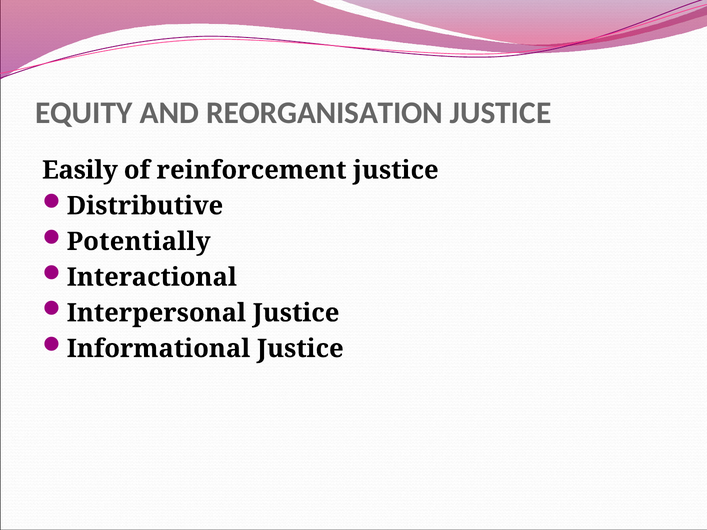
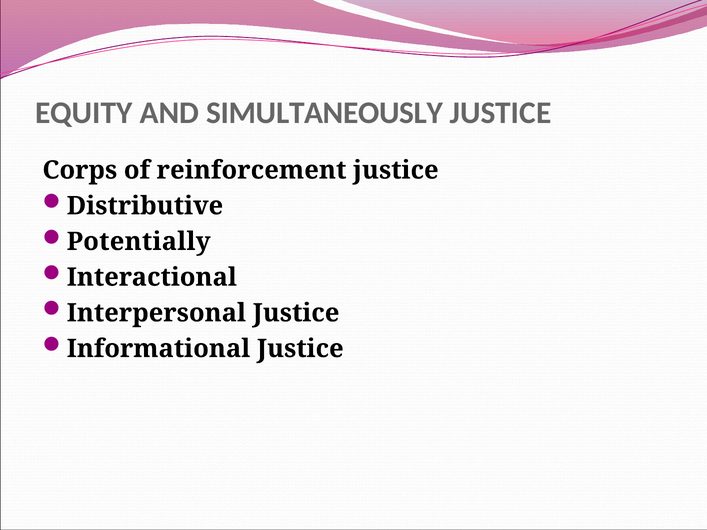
REORGANISATION: REORGANISATION -> SIMULTANEOUSLY
Easily: Easily -> Corps
